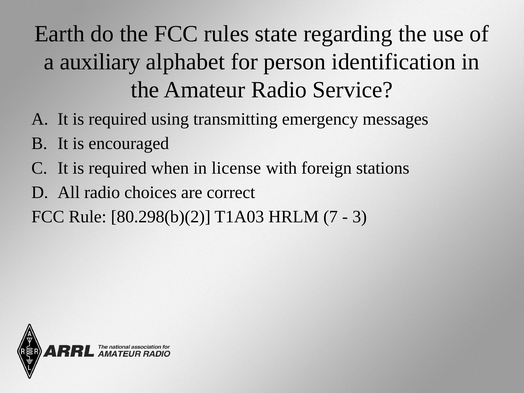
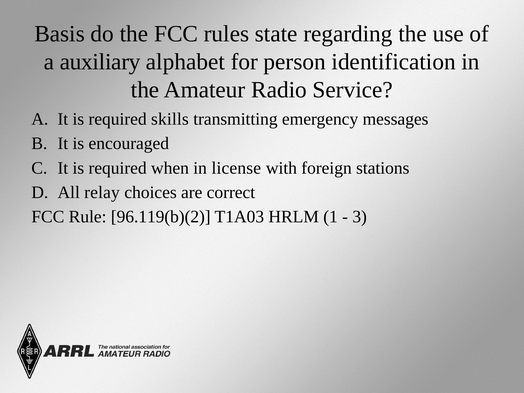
Earth: Earth -> Basis
using: using -> skills
All radio: radio -> relay
80.298(b)(2: 80.298(b)(2 -> 96.119(b)(2
7: 7 -> 1
